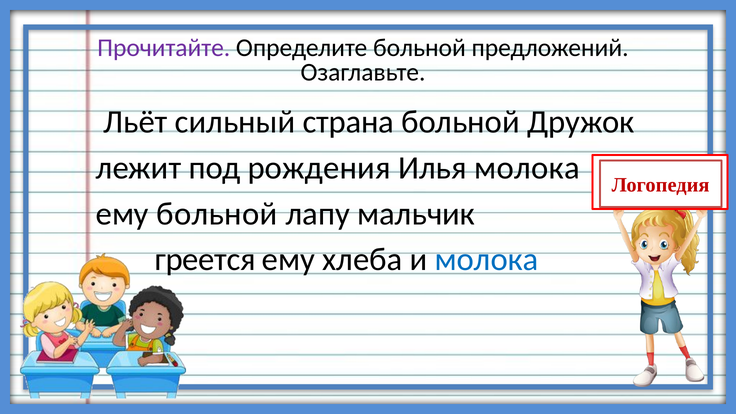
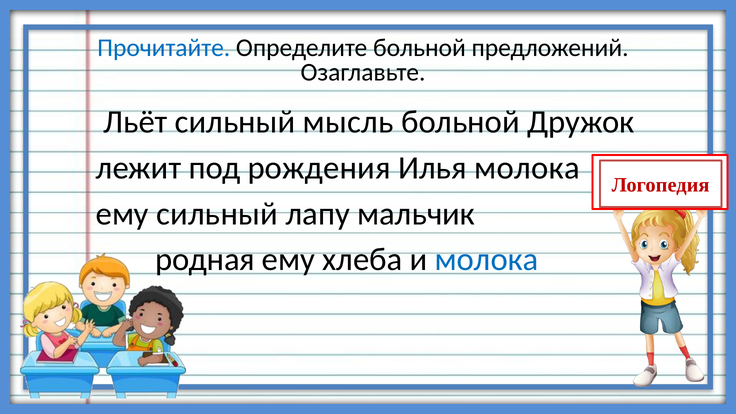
Прочитайте colour: purple -> blue
страна: страна -> мысль
ему больной: больной -> сильный
греется: греется -> родная
